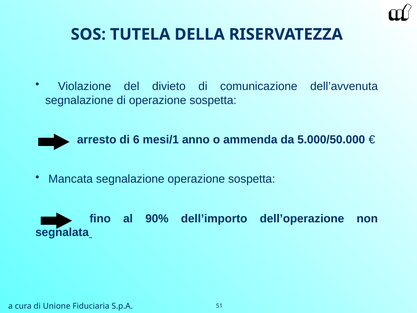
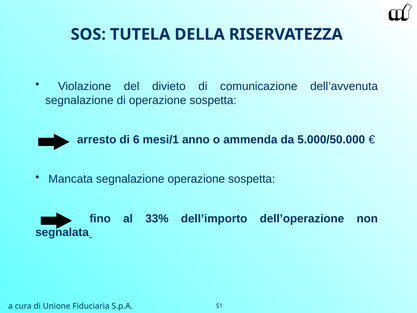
90%: 90% -> 33%
